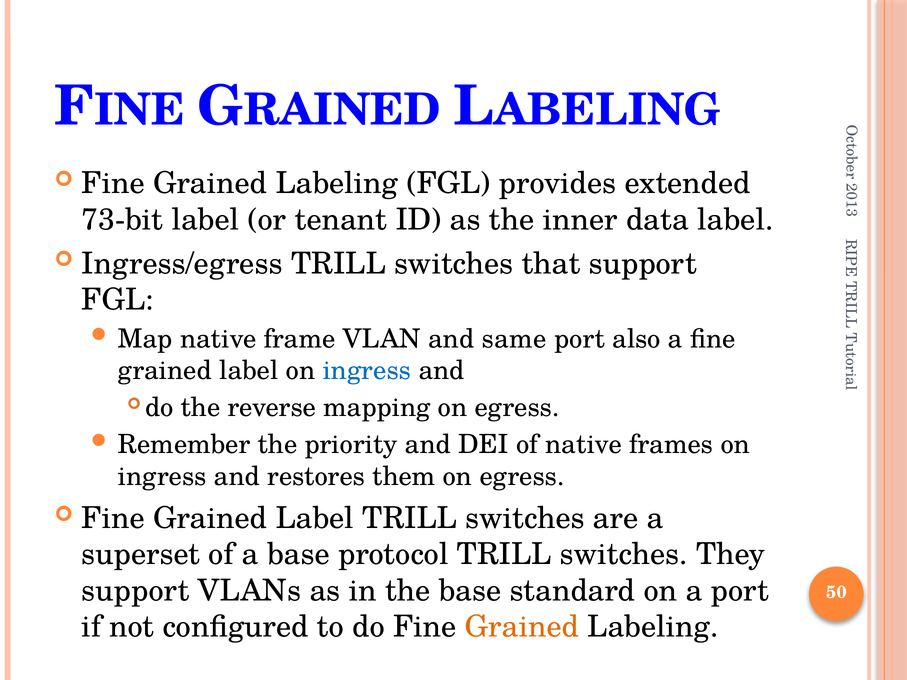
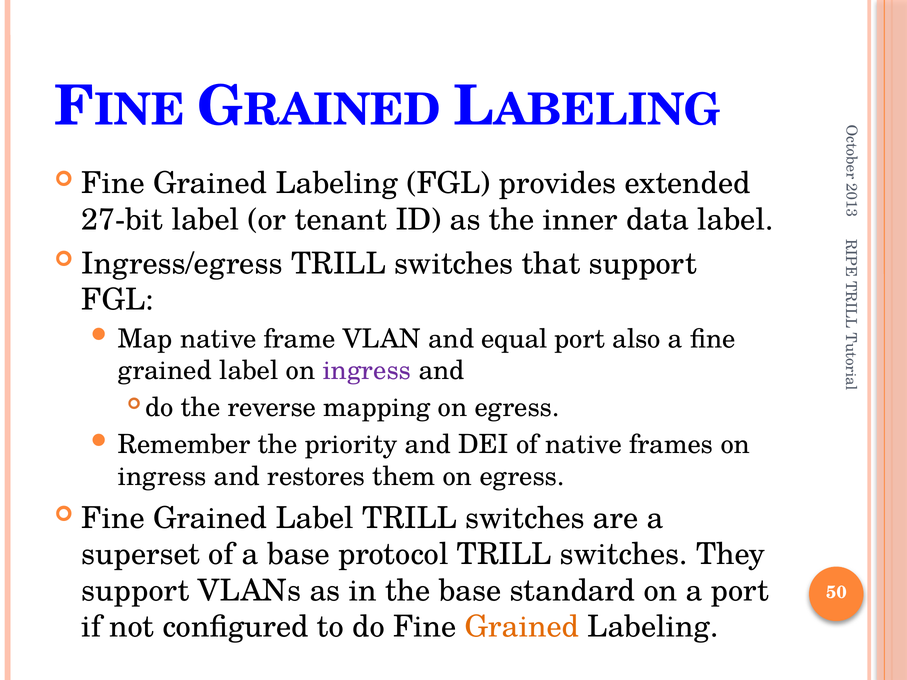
73-bit: 73-bit -> 27-bit
same: same -> equal
ingress at (367, 371) colour: blue -> purple
